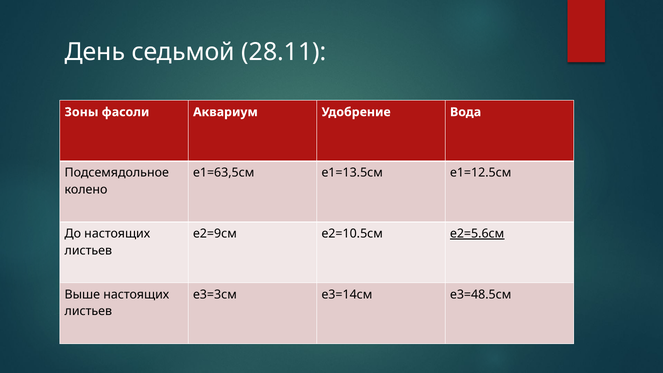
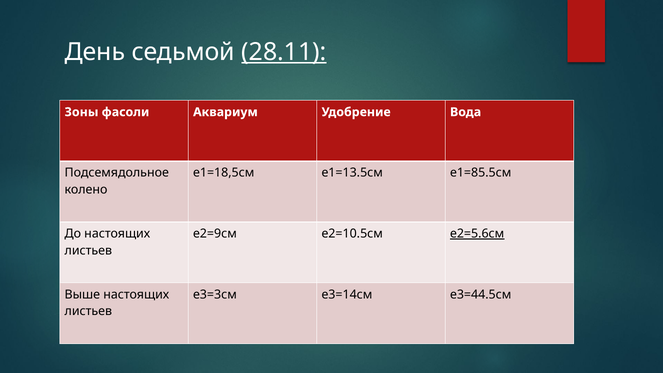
28.11 underline: none -> present
е1=63,5см: е1=63,5см -> е1=18,5см
е1=12.5см: е1=12.5см -> е1=85.5см
е3=48.5см: е3=48.5см -> е3=44.5см
